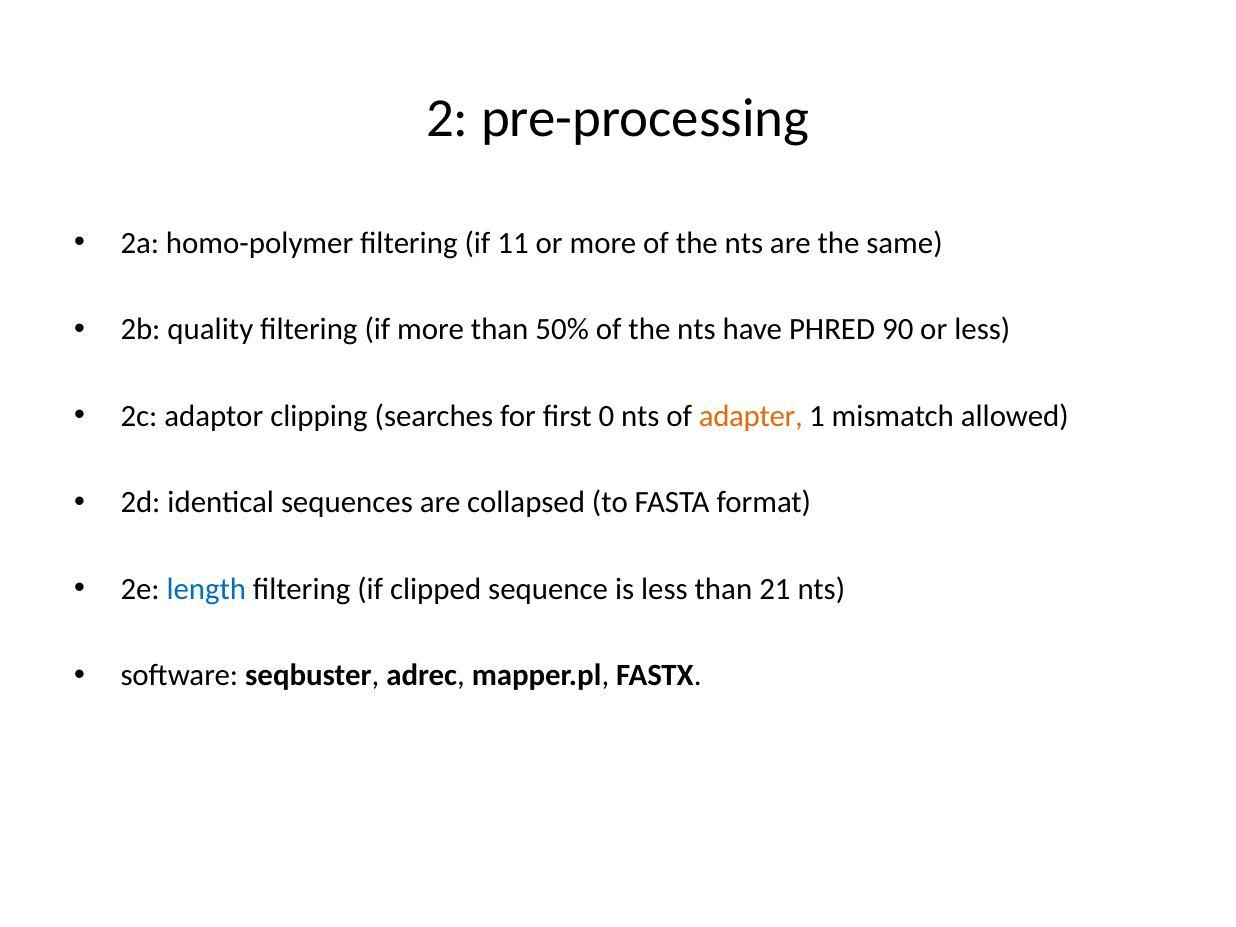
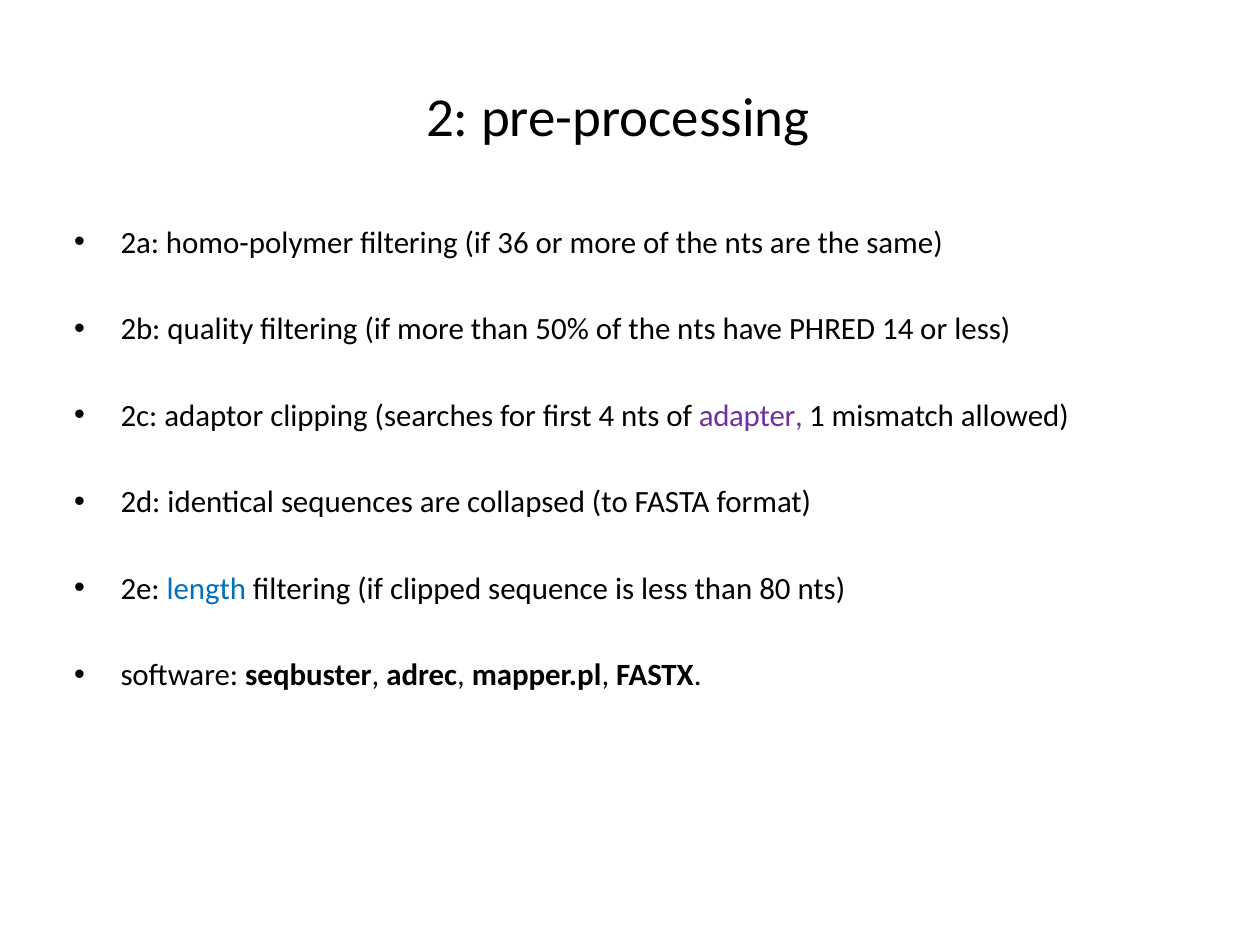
11: 11 -> 36
90: 90 -> 14
0: 0 -> 4
adapter colour: orange -> purple
21: 21 -> 80
